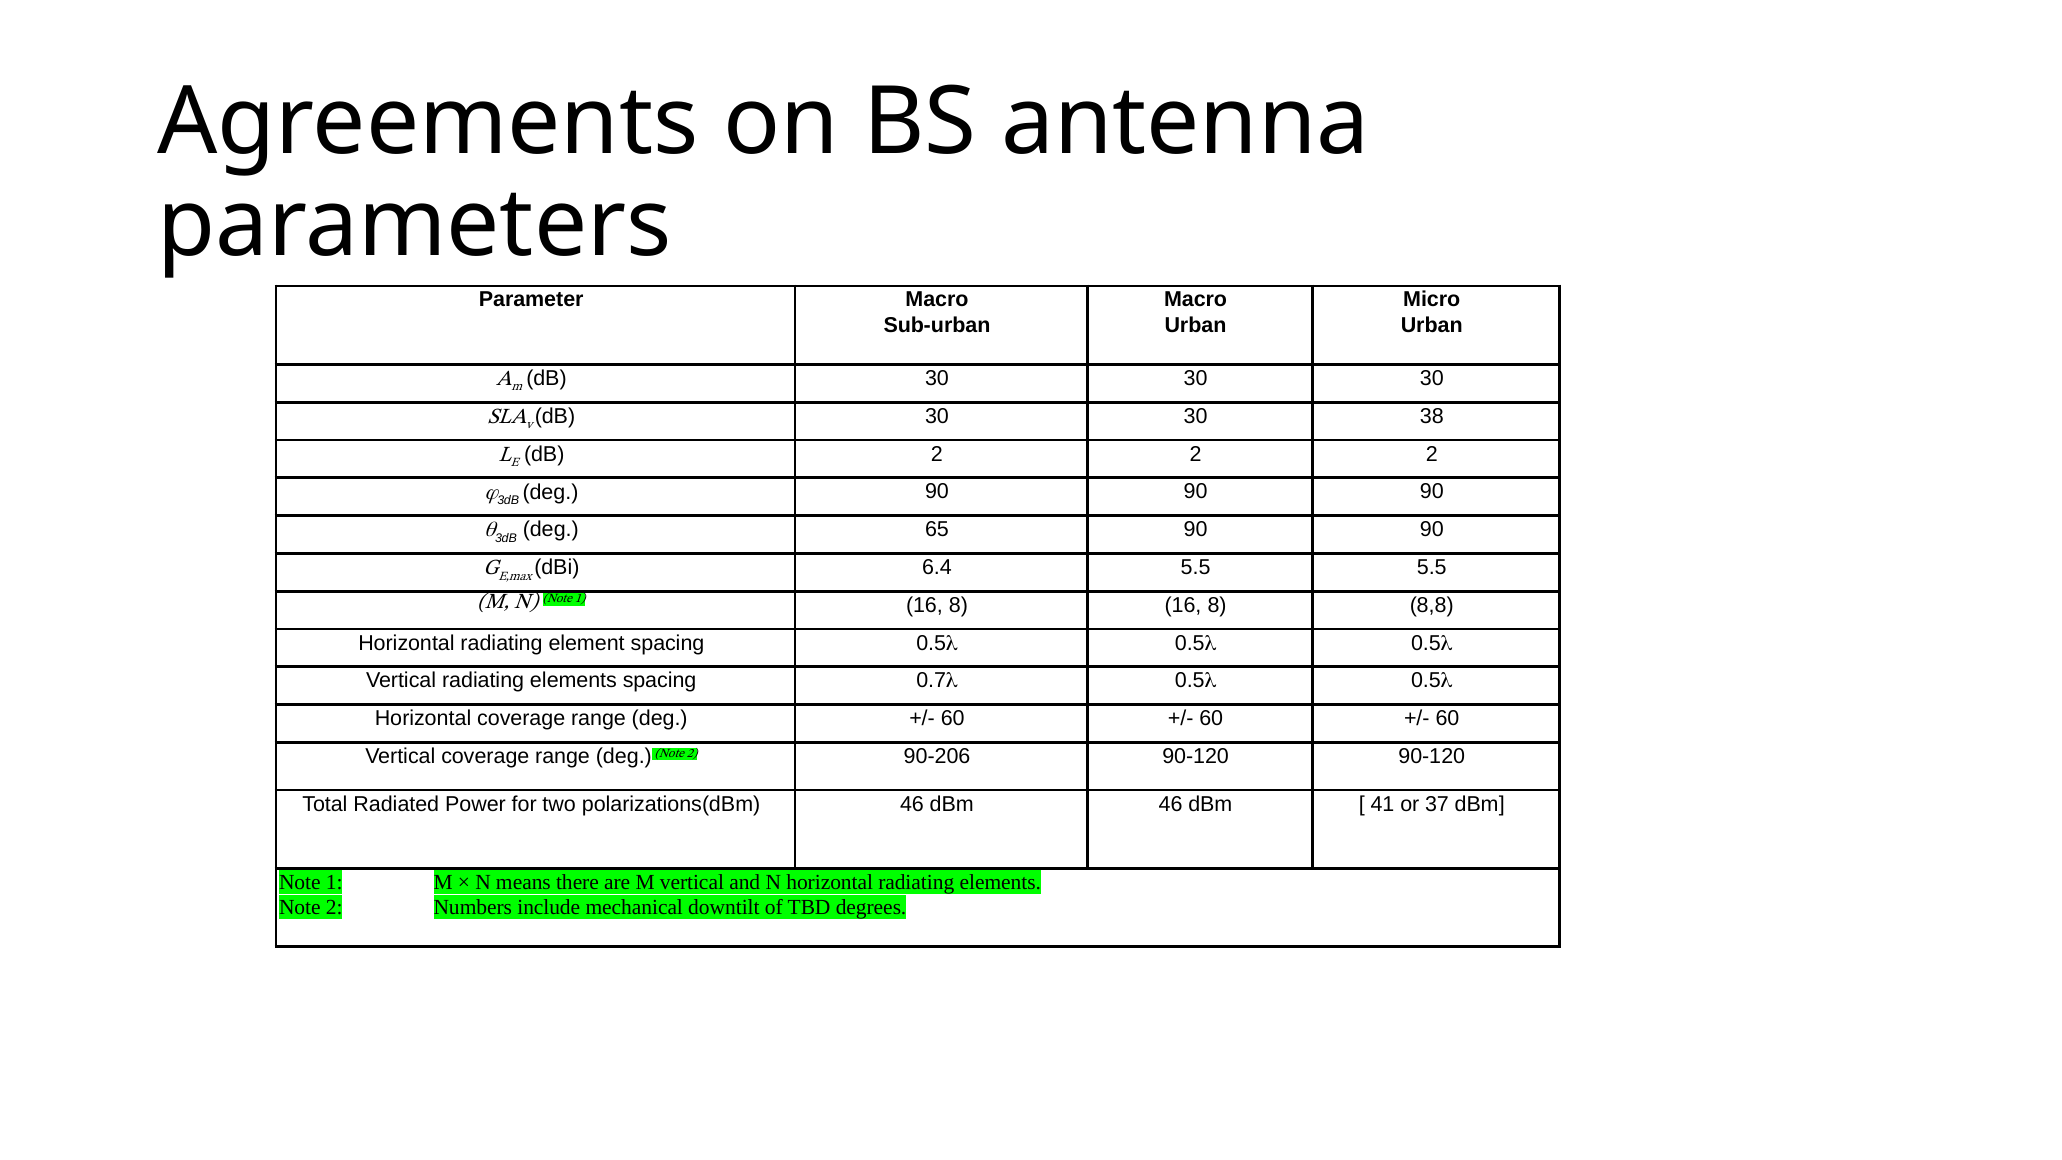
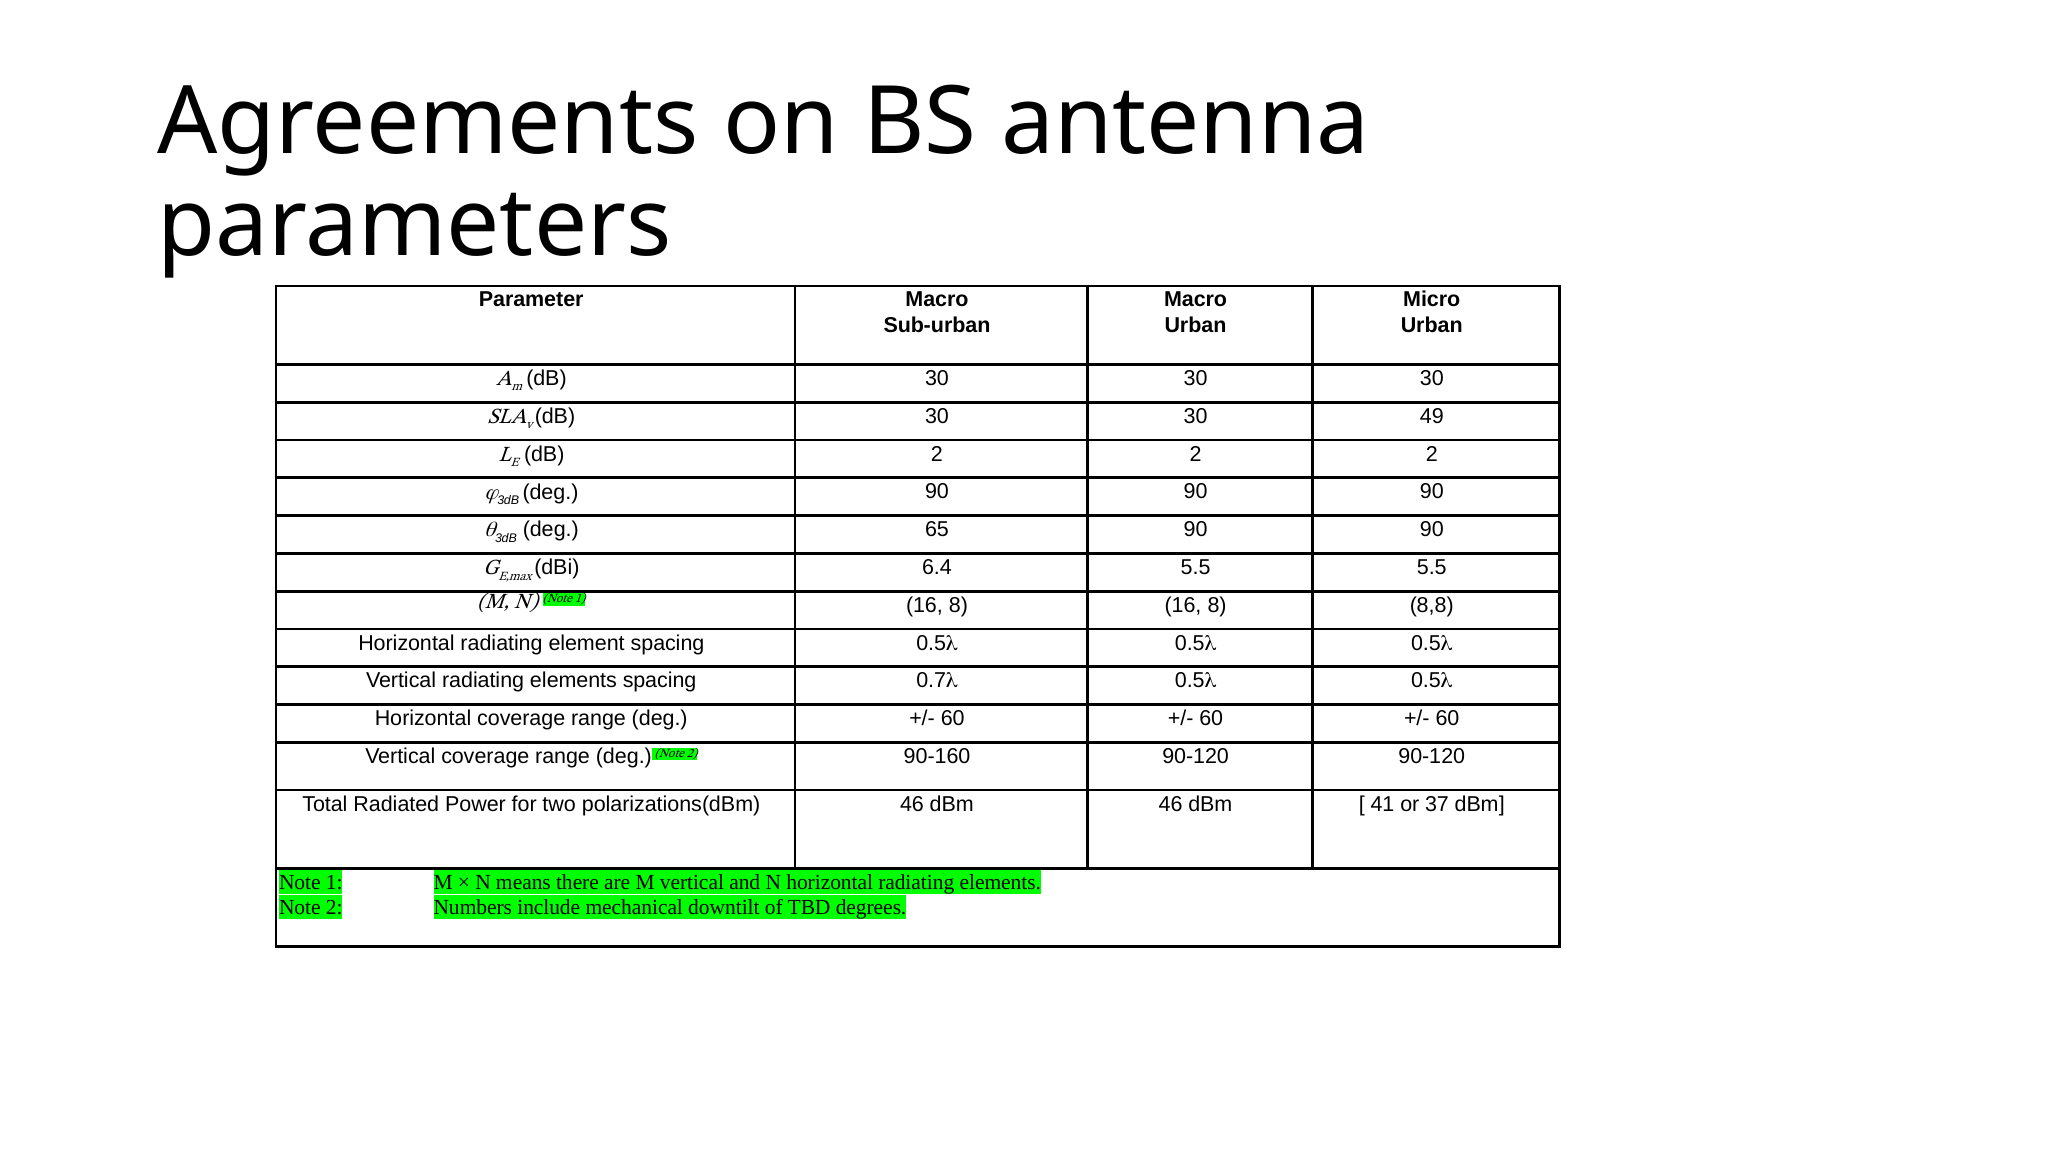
38: 38 -> 49
90-206: 90-206 -> 90-160
